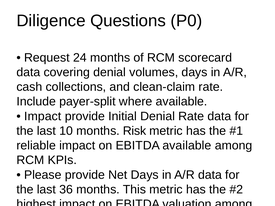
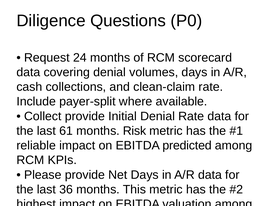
Impact at (43, 116): Impact -> Collect
10: 10 -> 61
EBITDA available: available -> predicted
